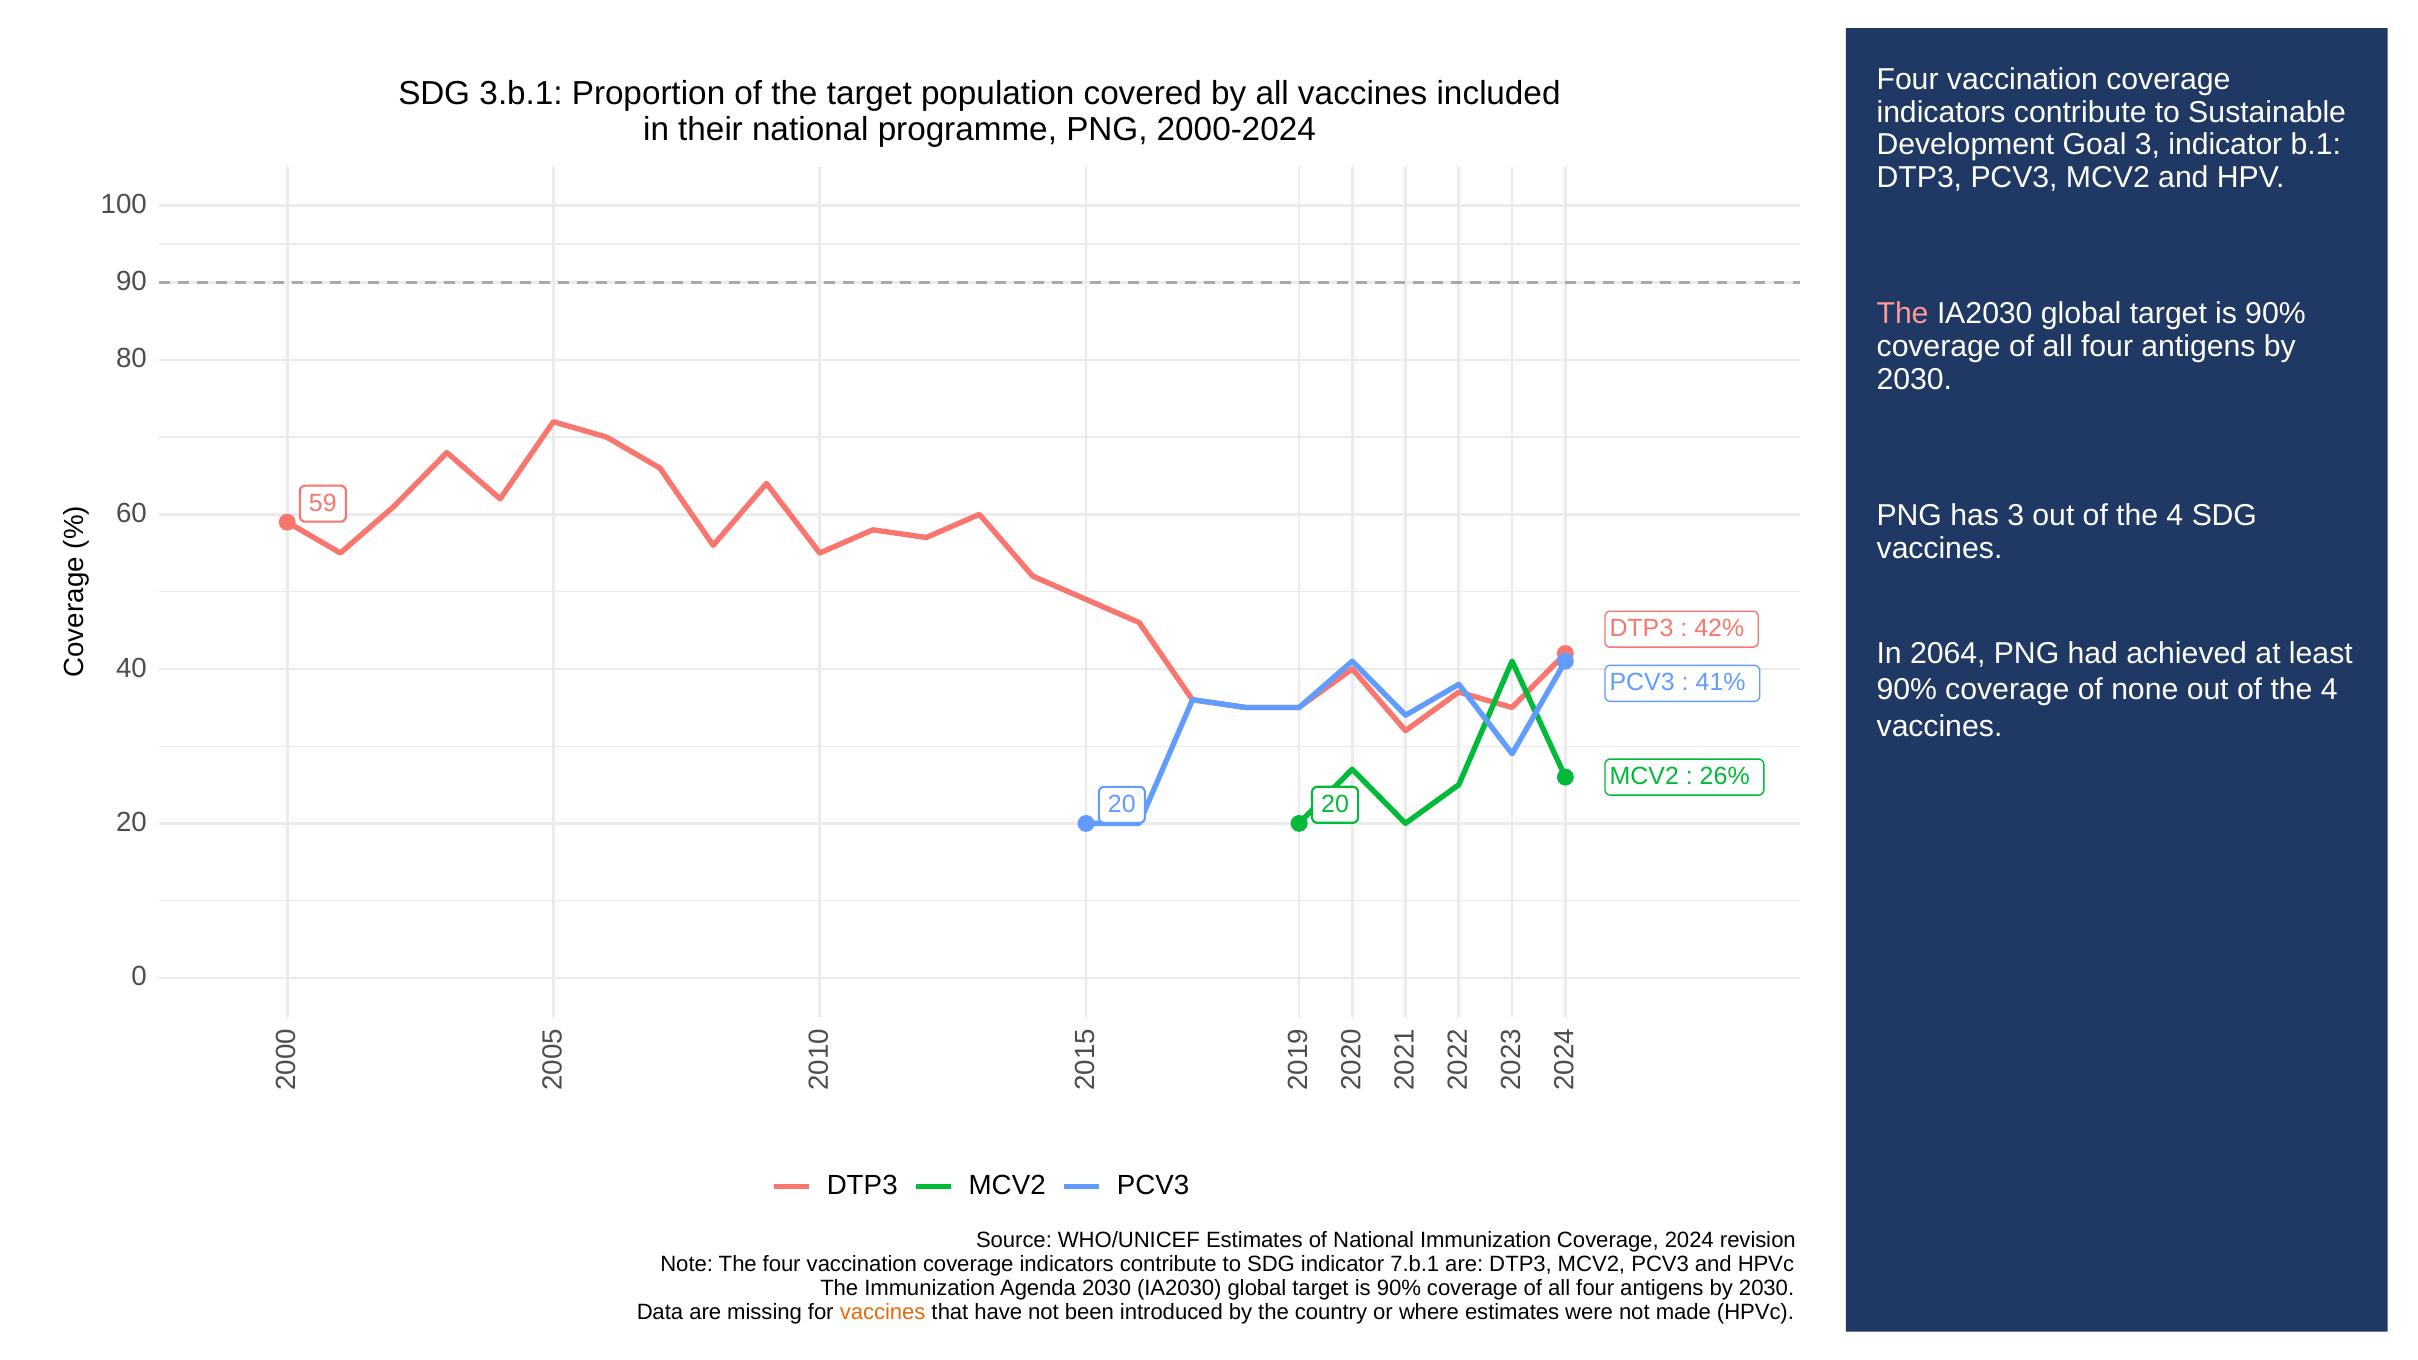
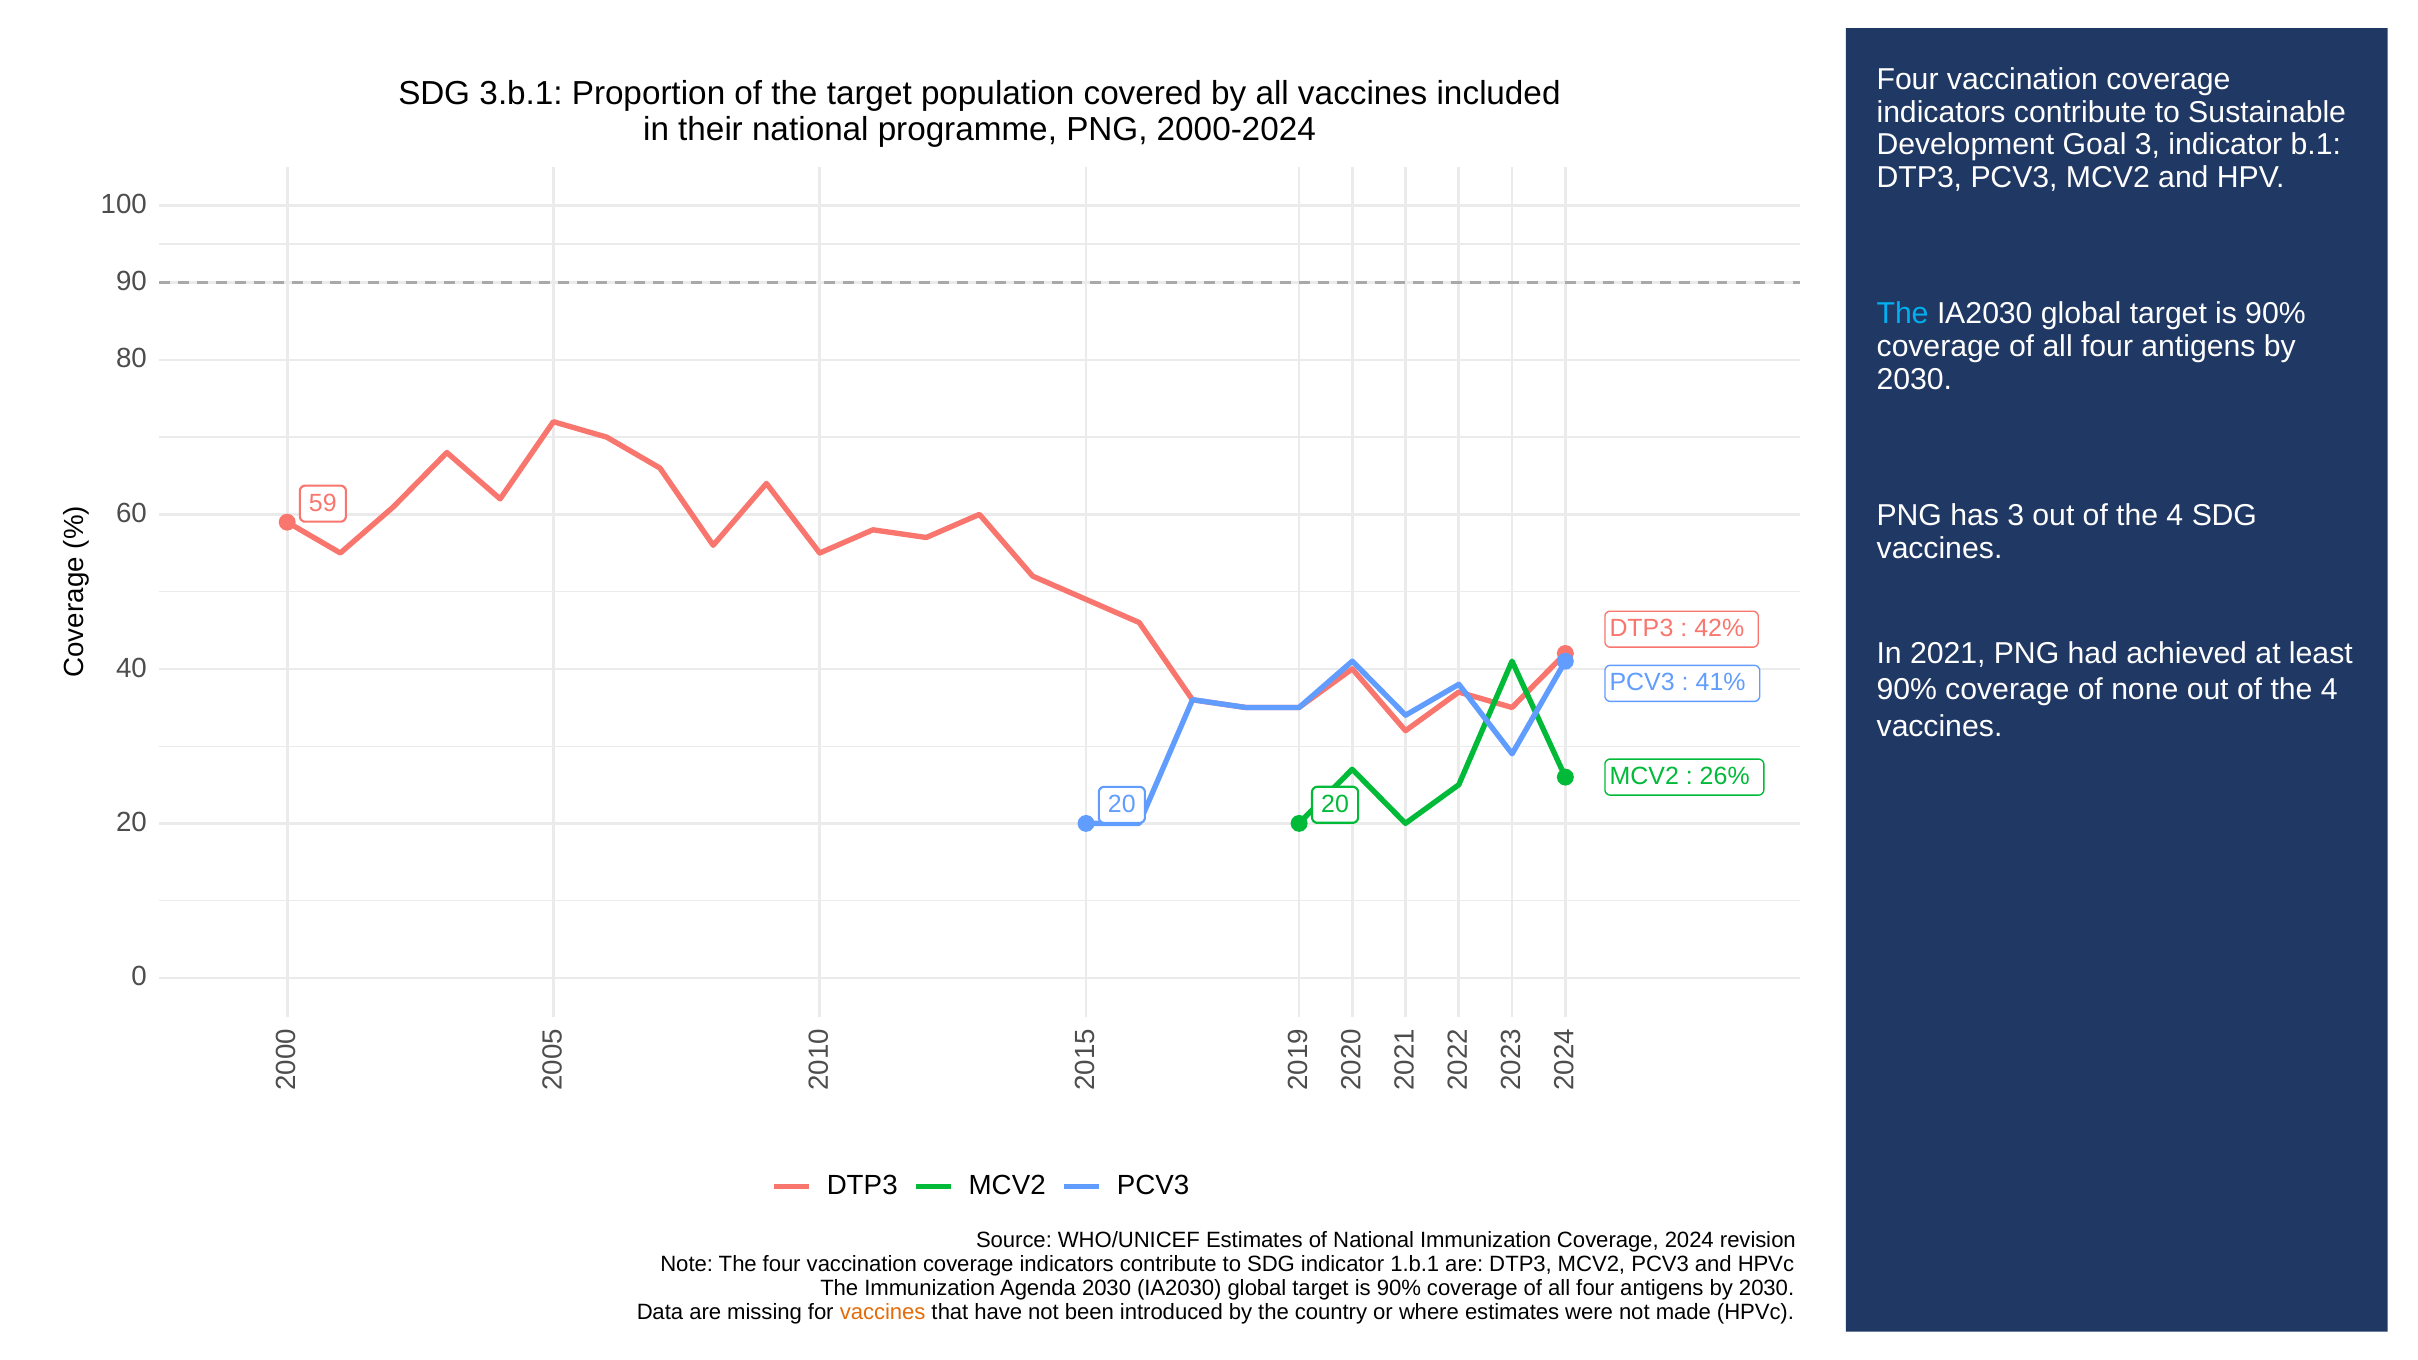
The at (1903, 314) colour: pink -> light blue
2064: 2064 -> 2021
7.b.1: 7.b.1 -> 1.b.1
